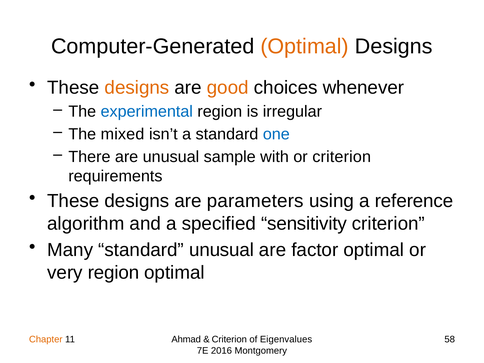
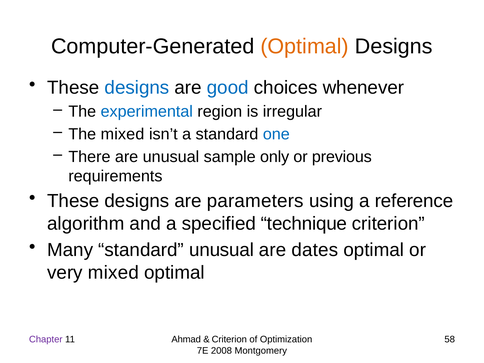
designs at (137, 88) colour: orange -> blue
good colour: orange -> blue
with: with -> only
or criterion: criterion -> previous
sensitivity: sensitivity -> technique
factor: factor -> dates
very region: region -> mixed
Chapter colour: orange -> purple
Eigenvalues: Eigenvalues -> Optimization
2016: 2016 -> 2008
